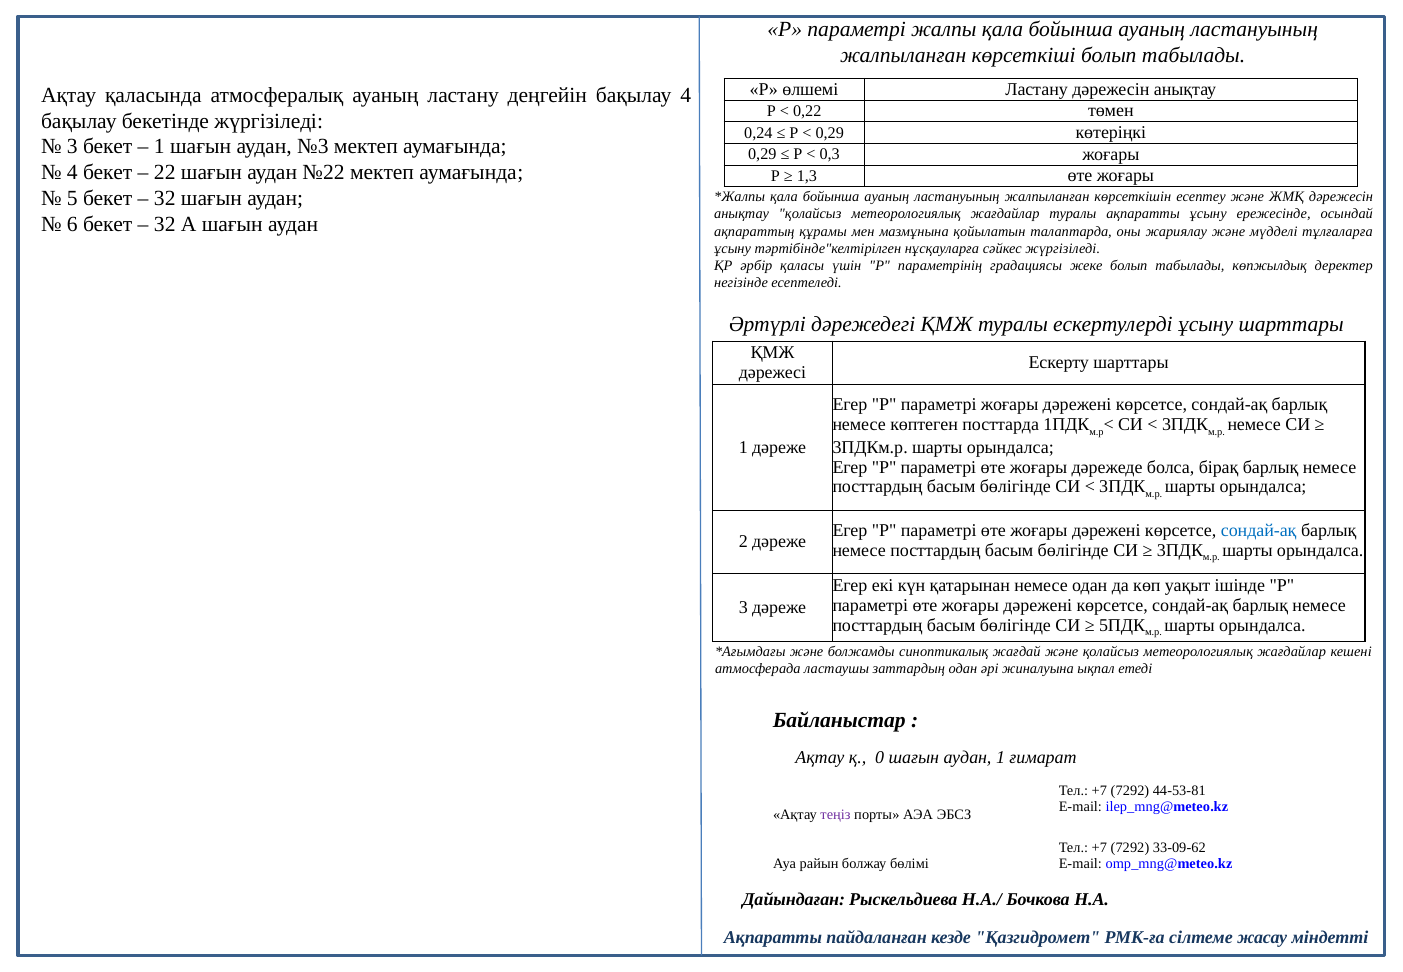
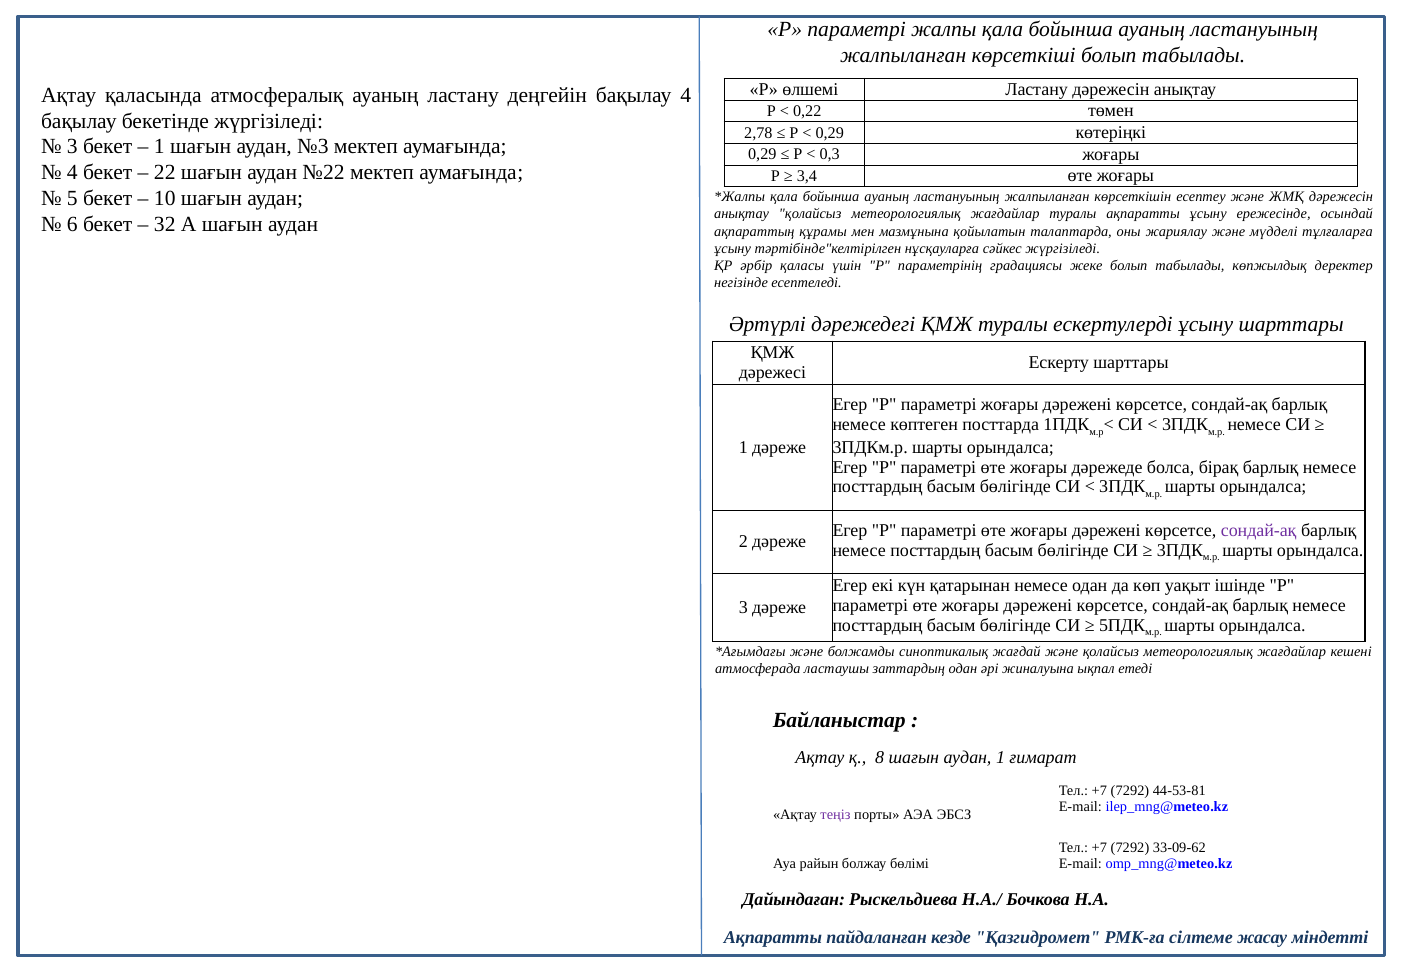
0,24: 0,24 -> 2,78
1,3: 1,3 -> 3,4
32 at (165, 199): 32 -> 10
сондай-ақ at (1259, 530) colour: blue -> purple
0: 0 -> 8
